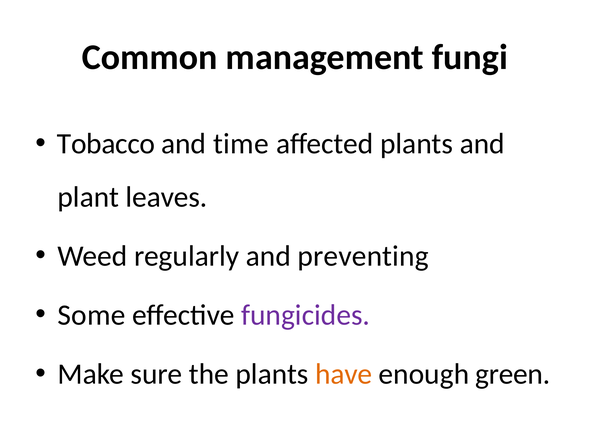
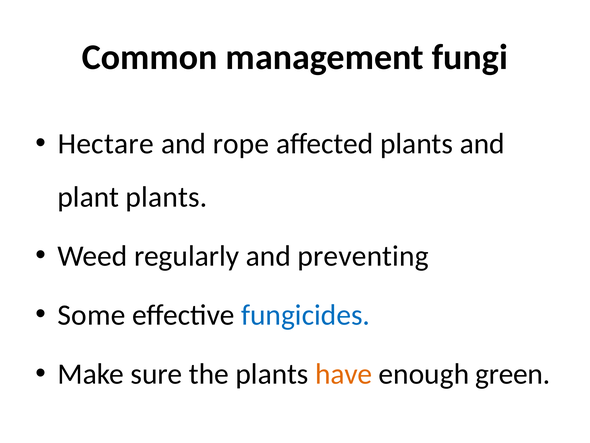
Tobacco: Tobacco -> Hectare
time: time -> rope
plant leaves: leaves -> plants
fungicides colour: purple -> blue
